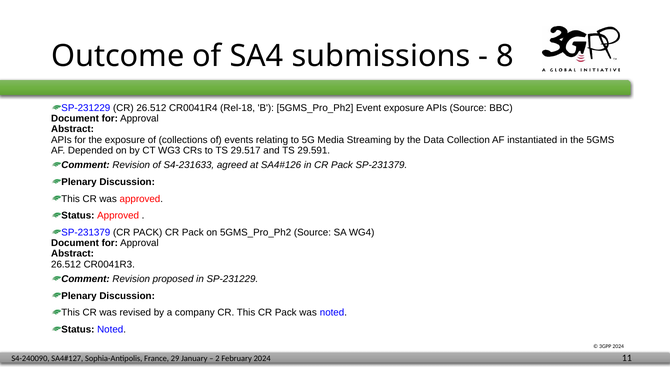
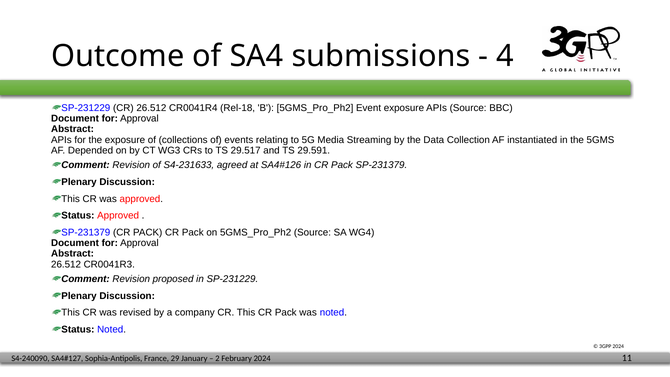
8: 8 -> 4
